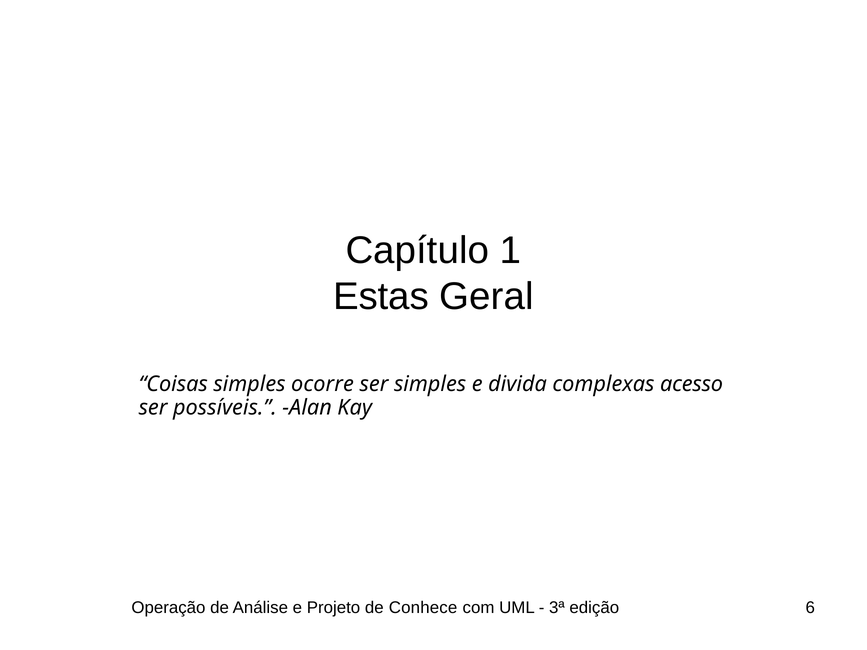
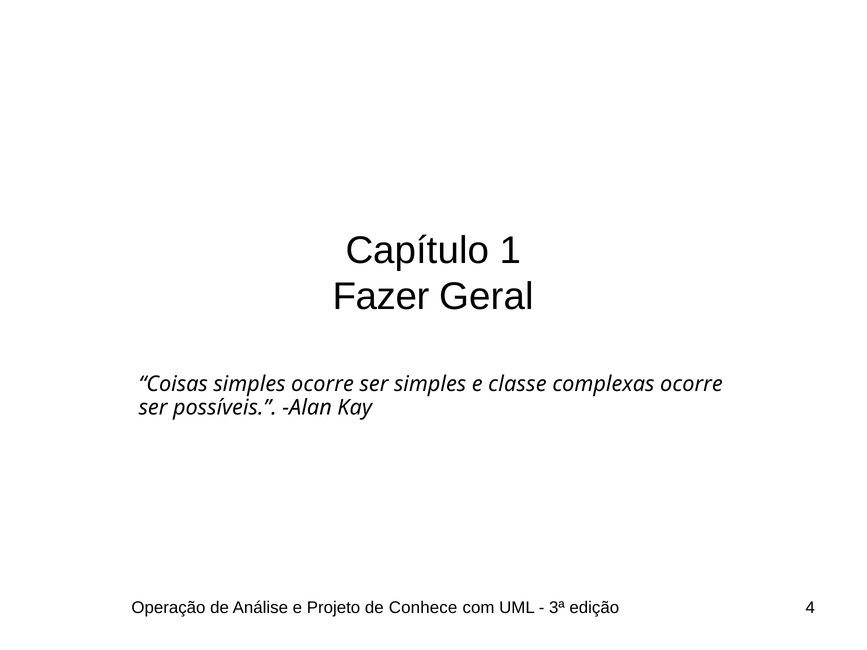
Estas: Estas -> Fazer
divida: divida -> classe
complexas acesso: acesso -> ocorre
6: 6 -> 4
